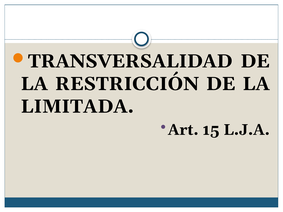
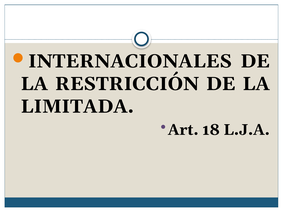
TRANSVERSALIDAD: TRANSVERSALIDAD -> INTERNACIONALES
15: 15 -> 18
